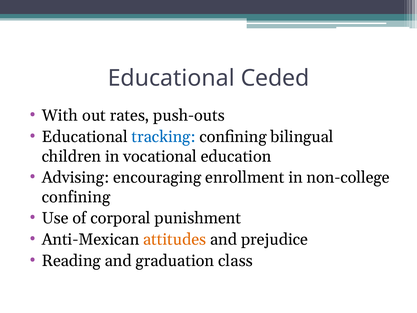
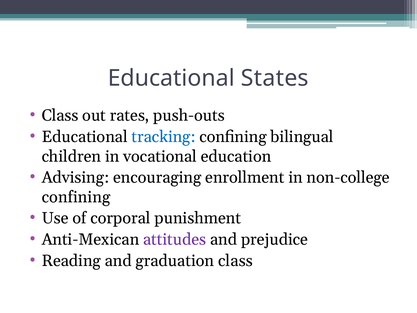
Ceded: Ceded -> States
With at (60, 116): With -> Class
attitudes colour: orange -> purple
